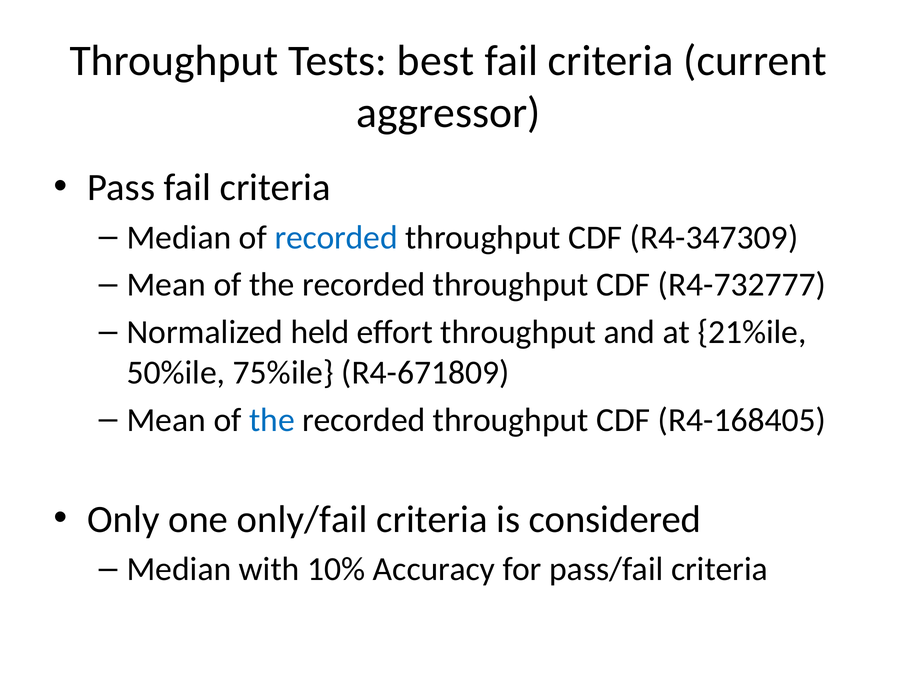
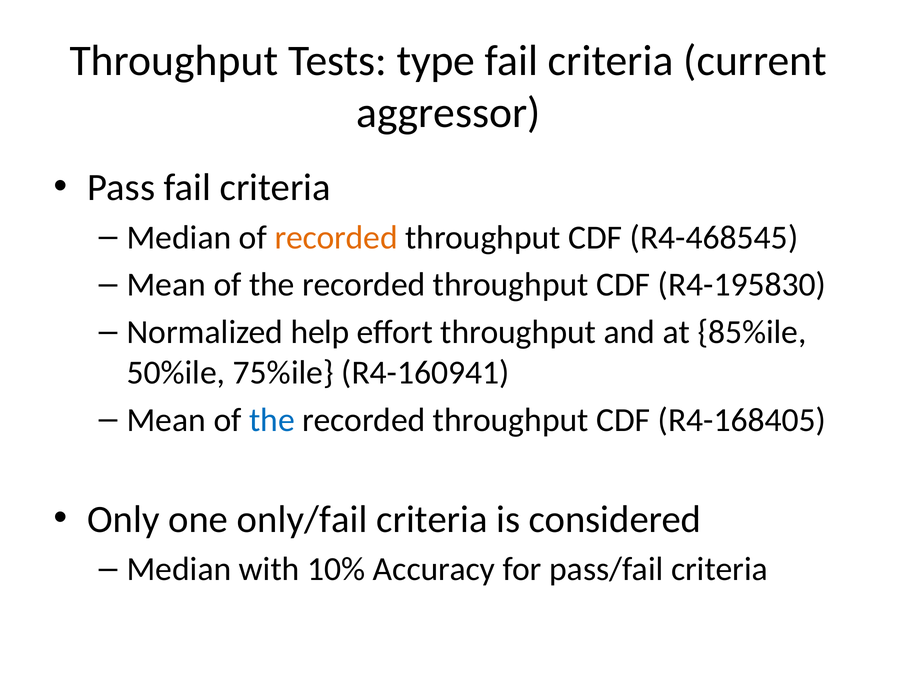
best: best -> type
recorded at (336, 237) colour: blue -> orange
R4-347309: R4-347309 -> R4-468545
R4-732777: R4-732777 -> R4-195830
held: held -> help
21%ile: 21%ile -> 85%ile
R4-671809: R4-671809 -> R4-160941
